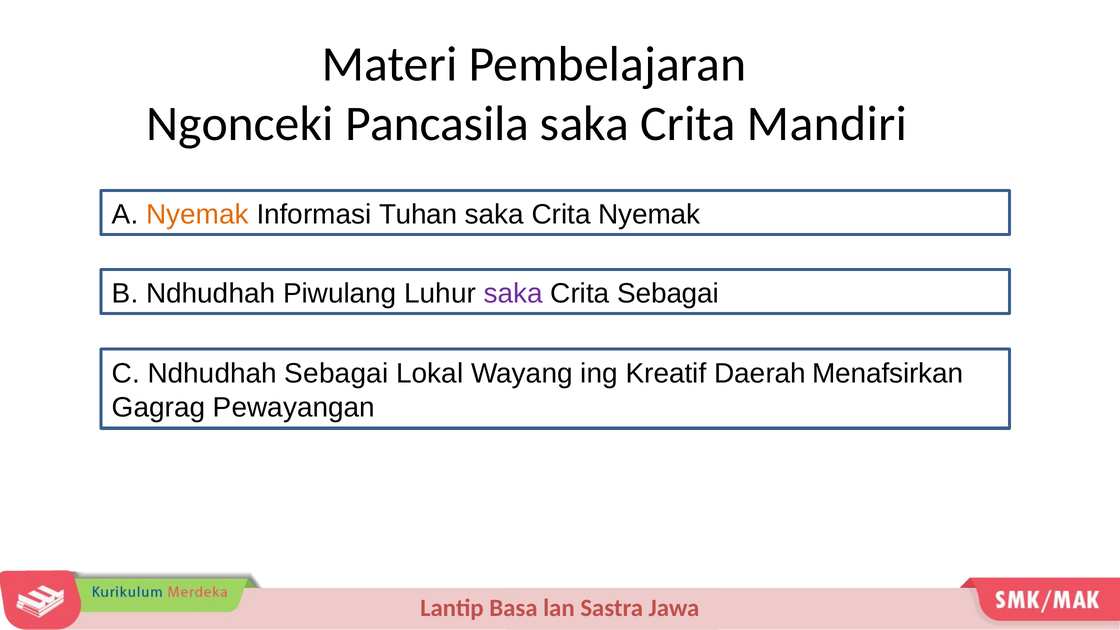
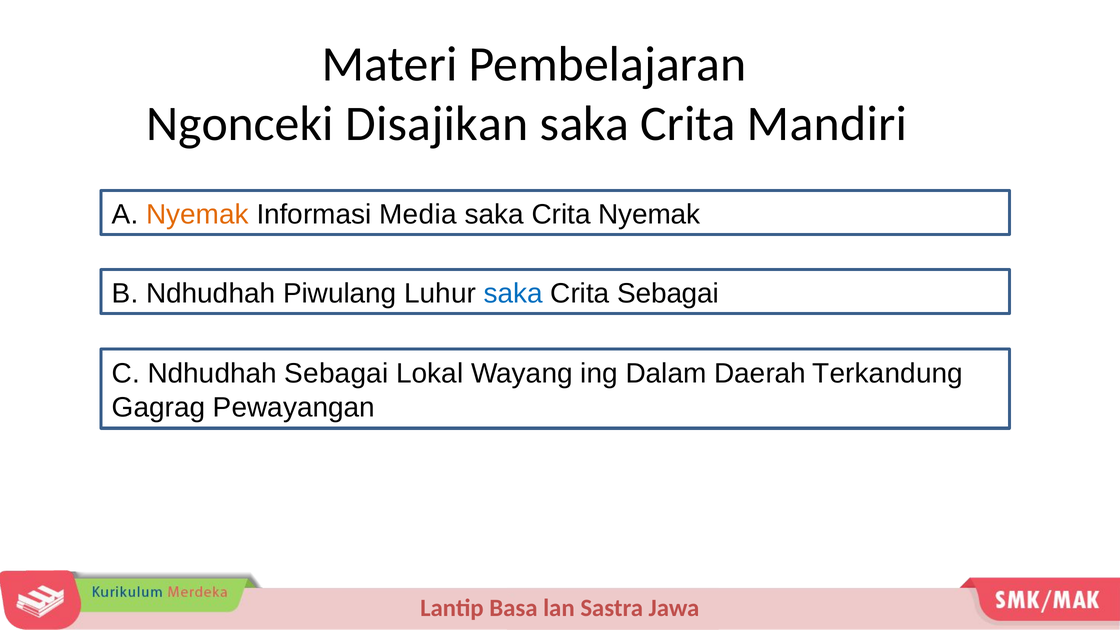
Pancasila: Pancasila -> Disajikan
Tuhan: Tuhan -> Media
saka at (513, 294) colour: purple -> blue
Kreatif: Kreatif -> Dalam
Menafsirkan: Menafsirkan -> Terkandung
